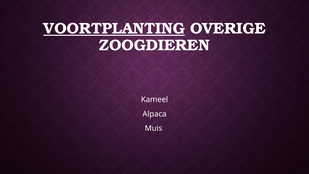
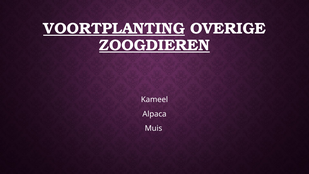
ZOOGDIEREN underline: none -> present
